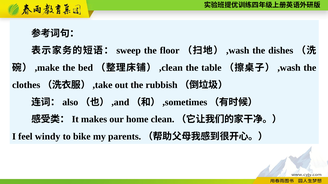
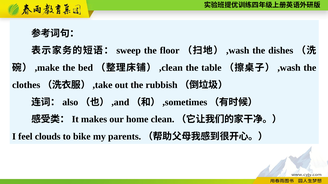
windy: windy -> clouds
